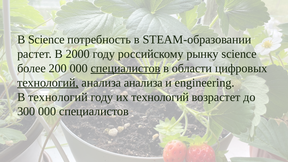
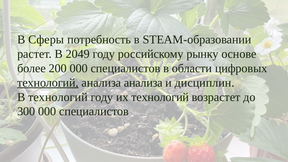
В Science: Science -> Сферы
2000: 2000 -> 2049
рынку science: science -> основе
специалистов at (125, 68) underline: present -> none
engineering: engineering -> дисциплин
